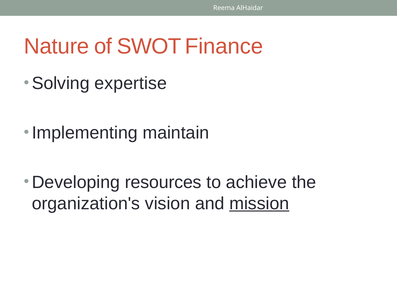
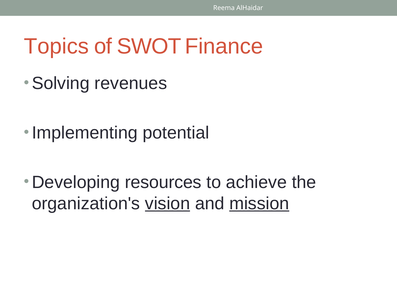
Nature: Nature -> Topics
expertise: expertise -> revenues
maintain: maintain -> potential
vision underline: none -> present
